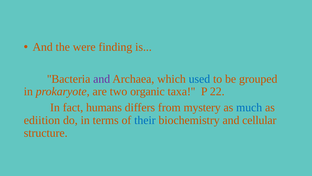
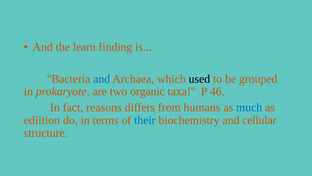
were: were -> learn
and at (102, 79) colour: purple -> blue
used colour: blue -> black
22: 22 -> 46
humans: humans -> reasons
mystery: mystery -> humans
